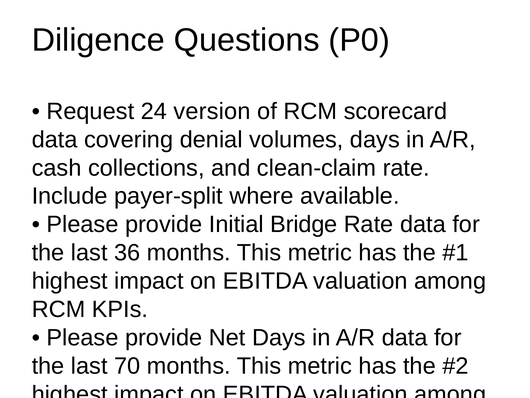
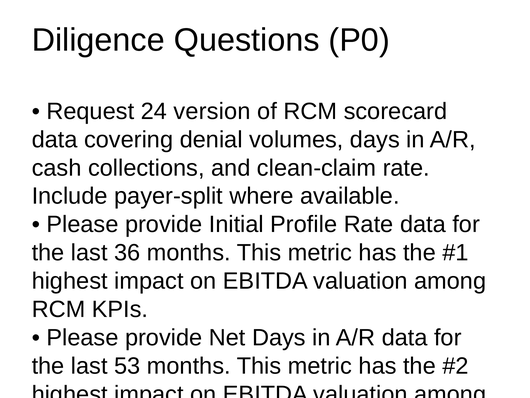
Bridge: Bridge -> Profile
70: 70 -> 53
